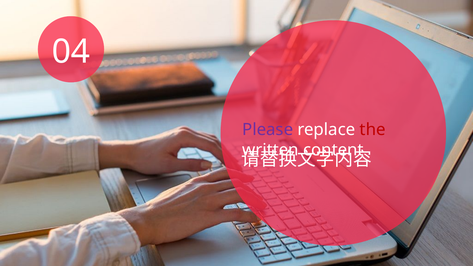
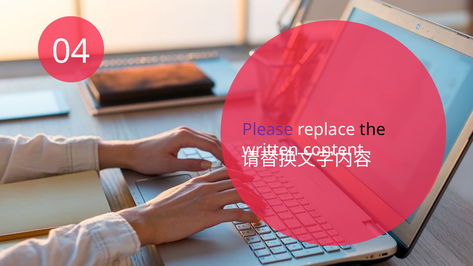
the colour: red -> black
